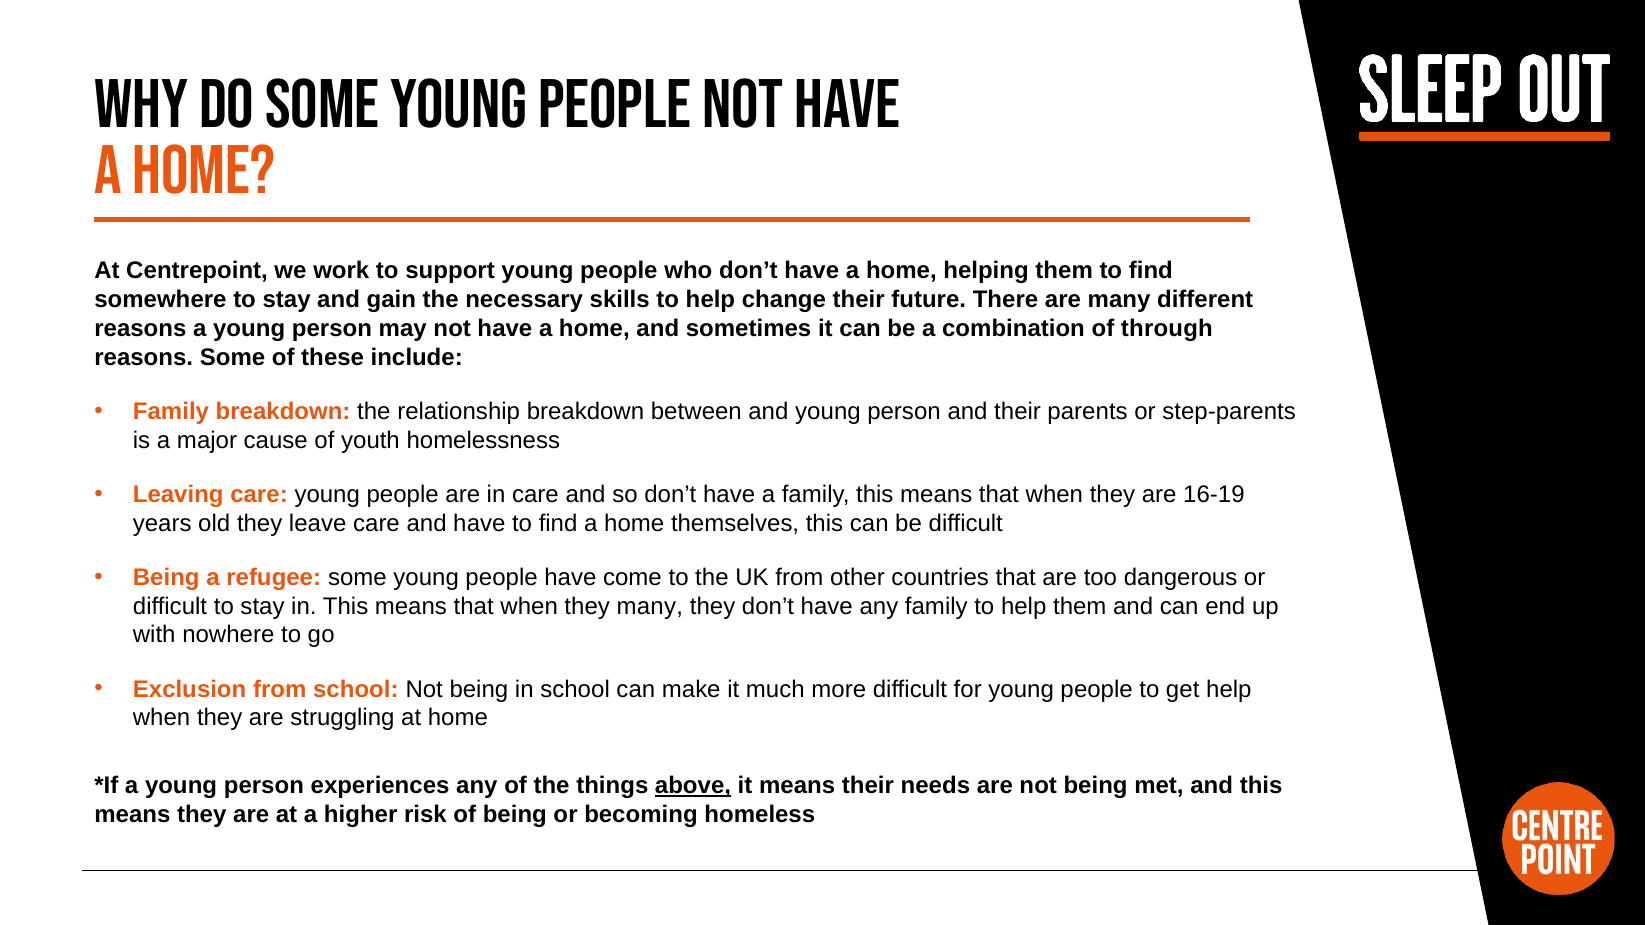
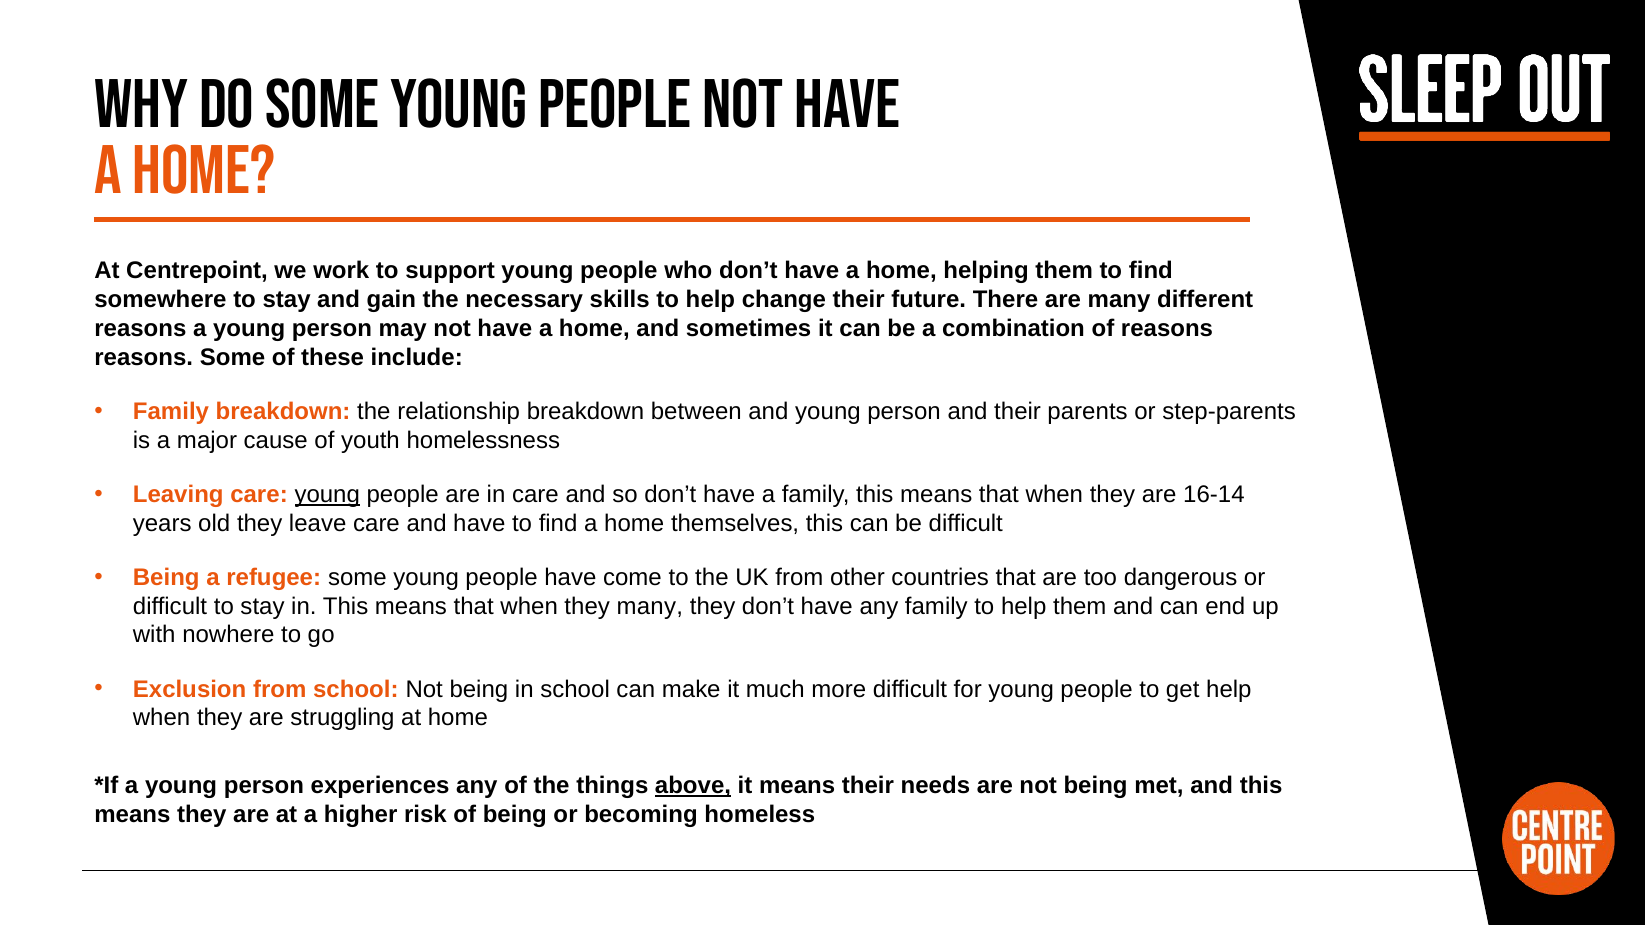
of through: through -> reasons
young at (327, 495) underline: none -> present
16-19: 16-19 -> 16-14
